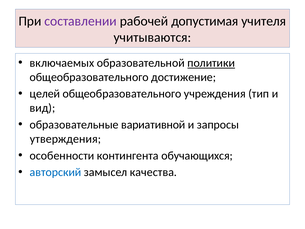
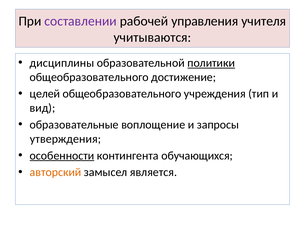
допустимая: допустимая -> управления
включаемых: включаемых -> дисциплины
вариативной: вариативной -> воплощение
особенности underline: none -> present
авторский colour: blue -> orange
качества: качества -> является
